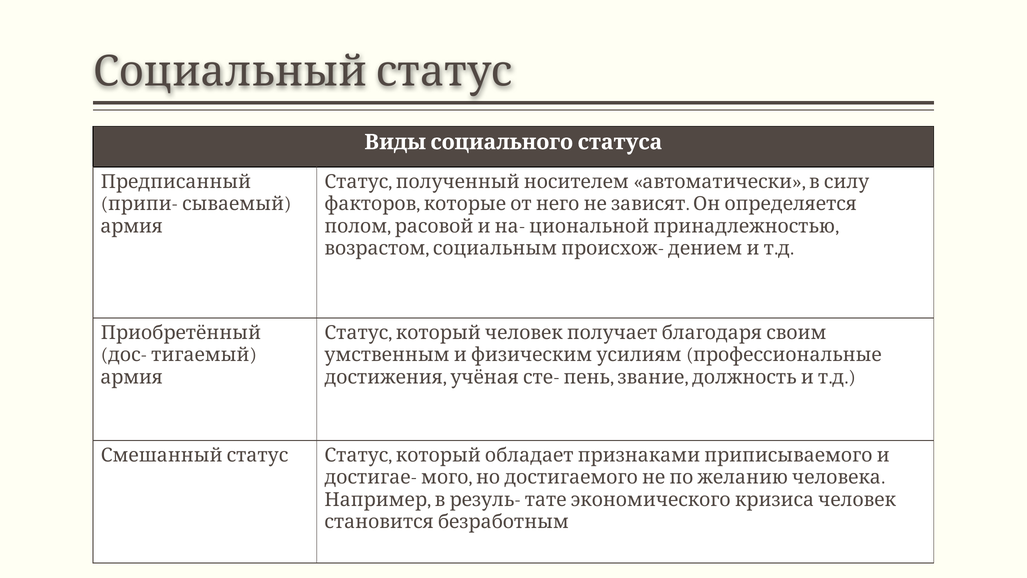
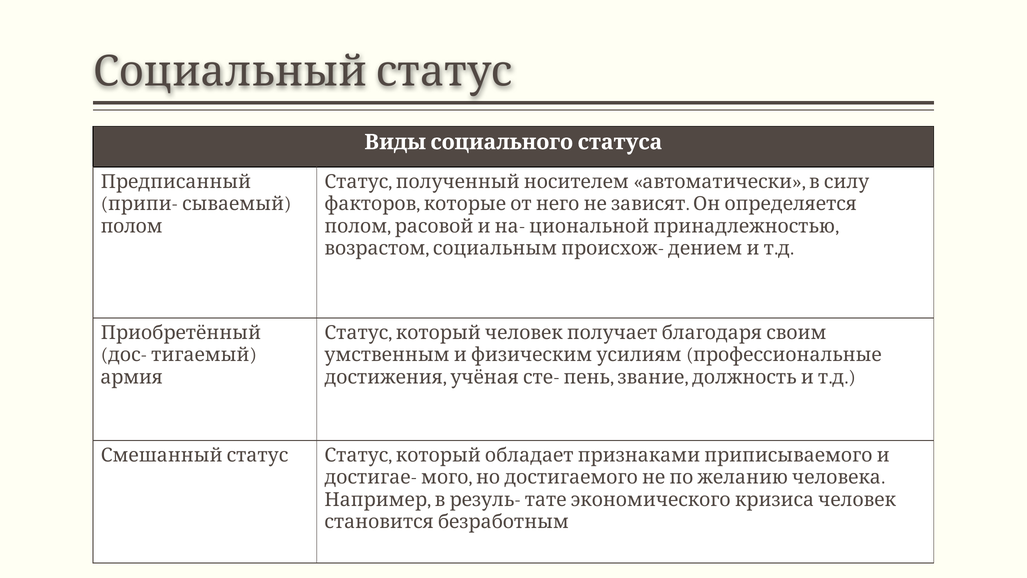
армия at (132, 226): армия -> полом
